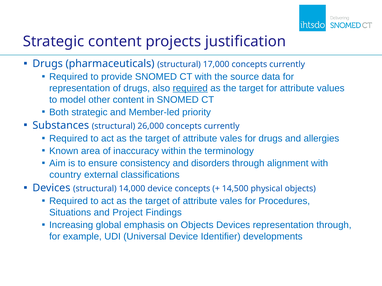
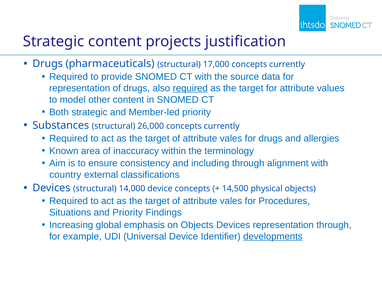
disorders: disorders -> including
and Project: Project -> Priority
developments underline: none -> present
